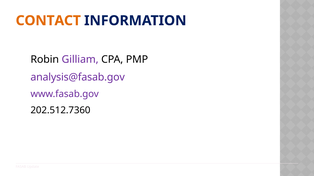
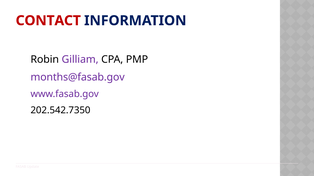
CONTACT colour: orange -> red
analysis@fasab.gov: analysis@fasab.gov -> months@fasab.gov
202.512.7360: 202.512.7360 -> 202.542.7350
